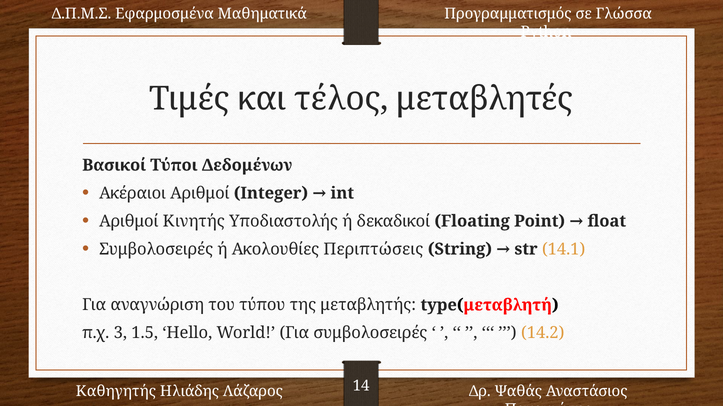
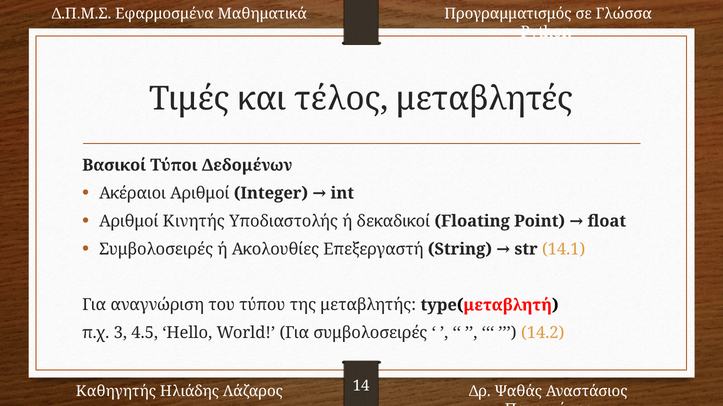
Περιπτώσεις: Περιπτώσεις -> Επεξεργαστή
1.5: 1.5 -> 4.5
